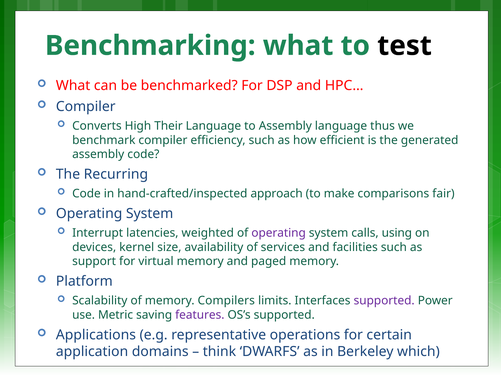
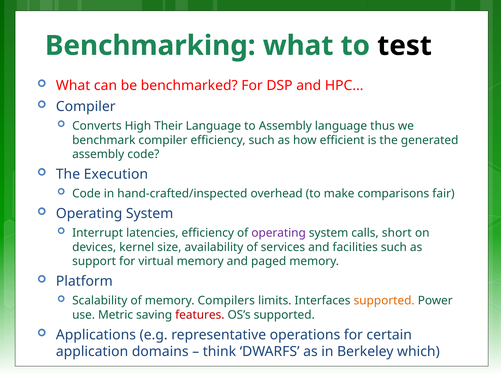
Recurring: Recurring -> Execution
approach: approach -> overhead
latencies weighted: weighted -> efficiency
using: using -> short
supported at (384, 300) colour: purple -> orange
features colour: purple -> red
